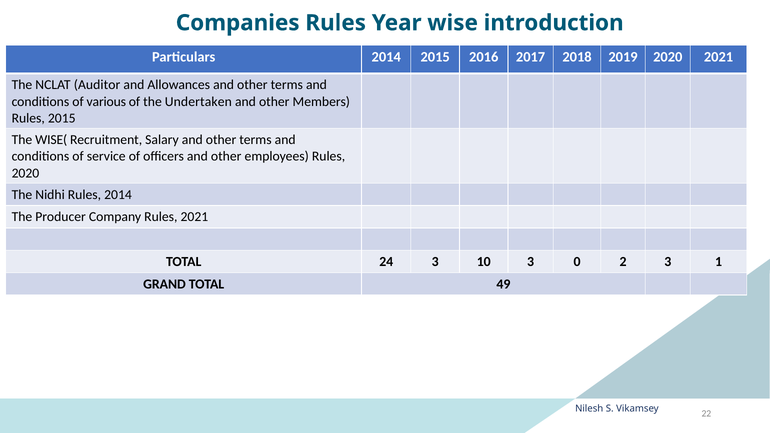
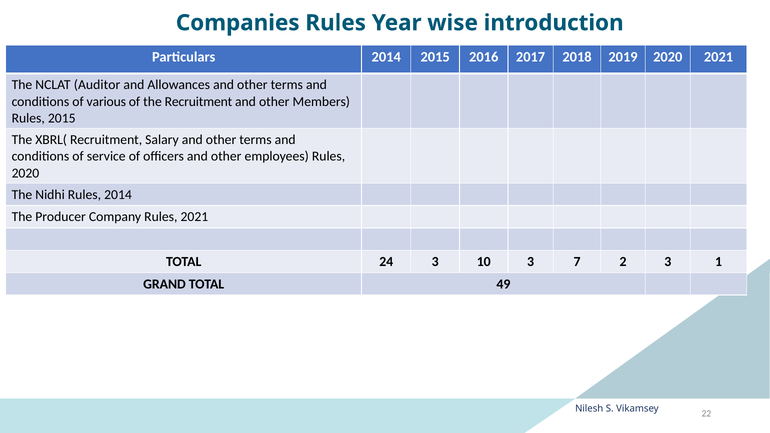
the Undertaken: Undertaken -> Recruitment
WISE(: WISE( -> XBRL(
0: 0 -> 7
